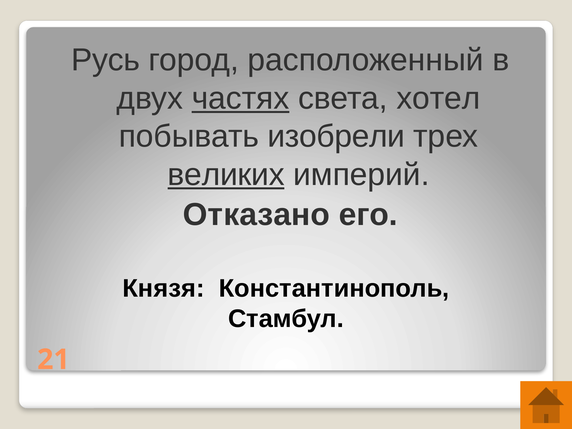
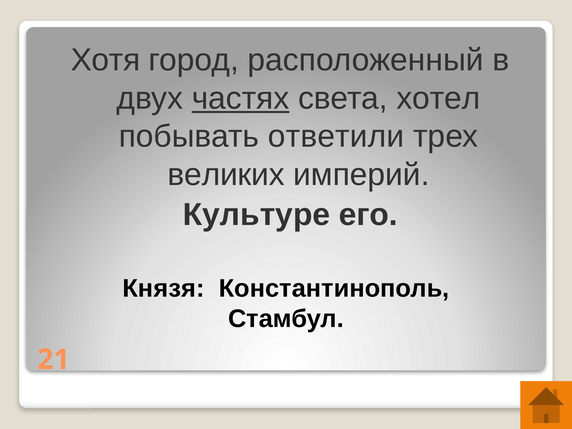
Русь: Русь -> Хотя
изобрели: изобрели -> ответили
великих underline: present -> none
Отказано: Отказано -> Культуре
